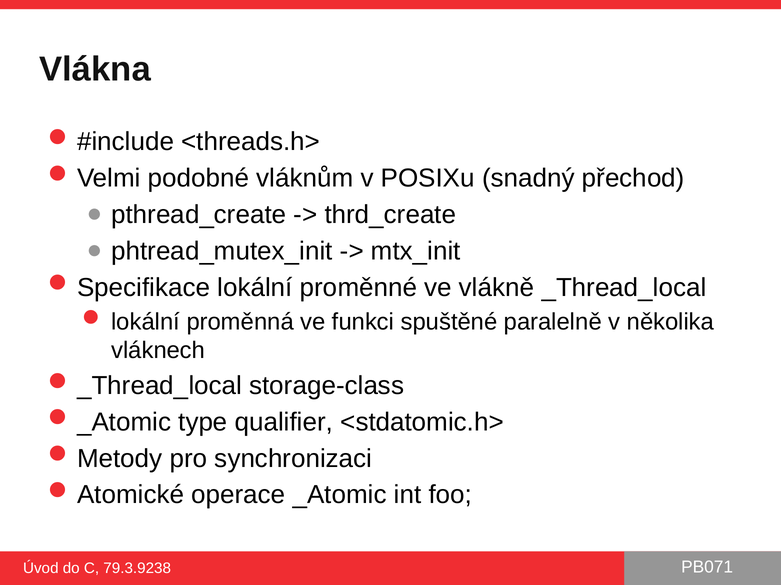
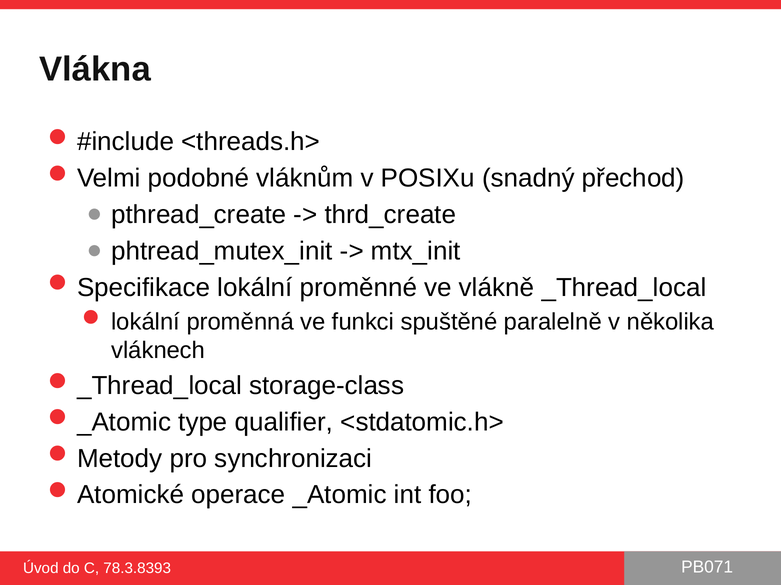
79.3.9238: 79.3.9238 -> 78.3.8393
